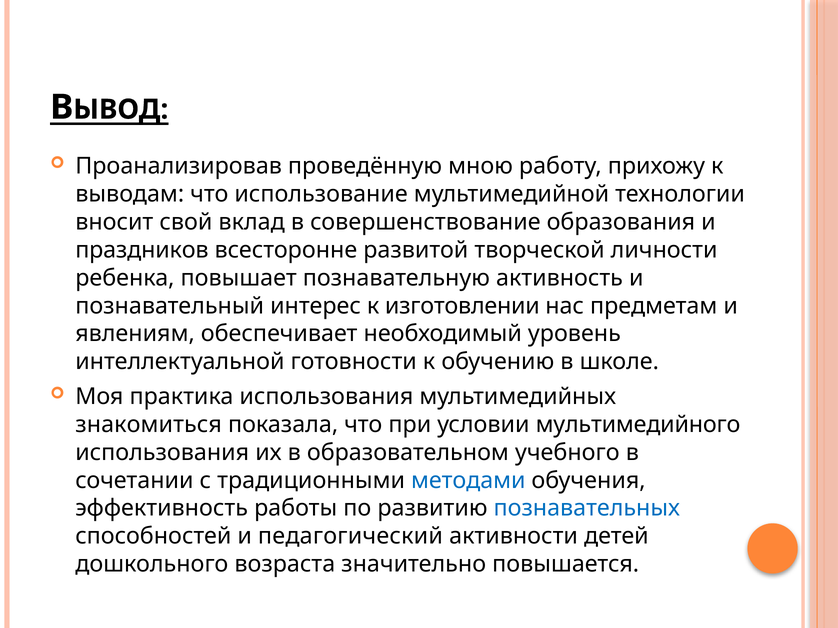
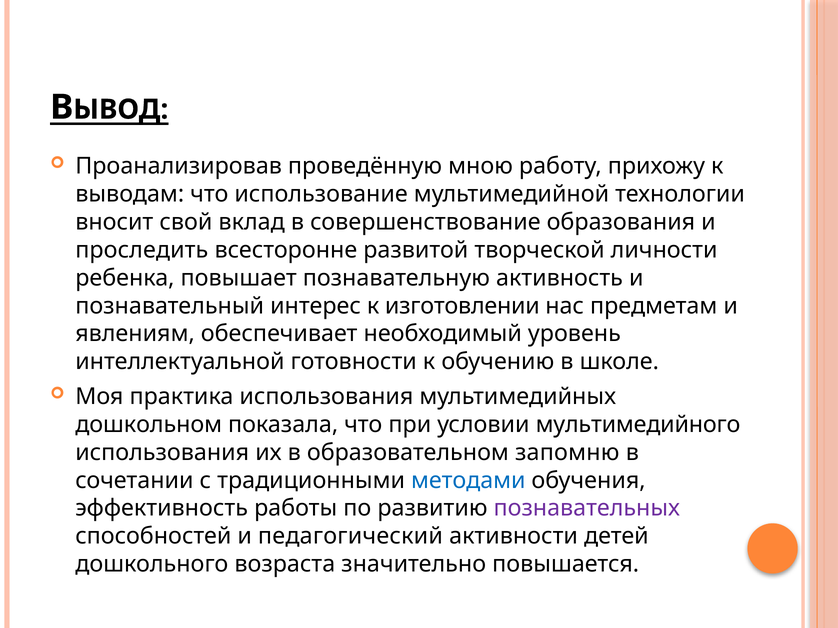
праздников: праздников -> проследить
знакомиться: знакомиться -> дошкольном
учебного: учебного -> запомню
познавательных colour: blue -> purple
